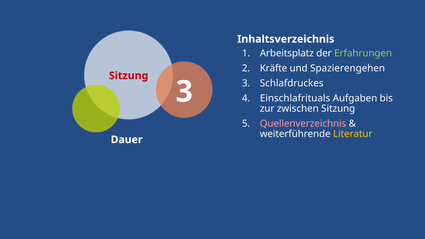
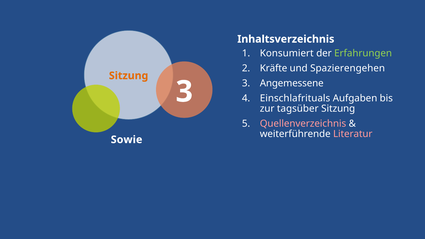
Arbeitsplatz: Arbeitsplatz -> Konsumiert
Sitzung at (129, 76) colour: red -> orange
Schlafdruckes: Schlafdruckes -> Angemessene
zwischen: zwischen -> tagsüber
Literatur colour: yellow -> pink
Dauer: Dauer -> Sowie
